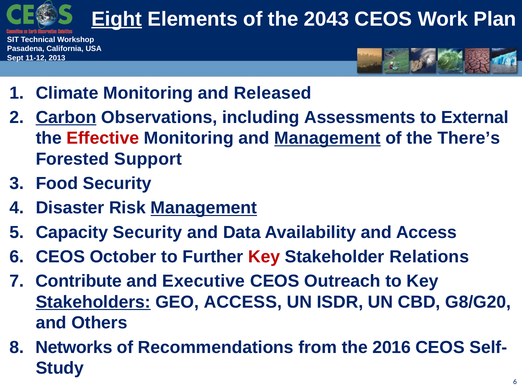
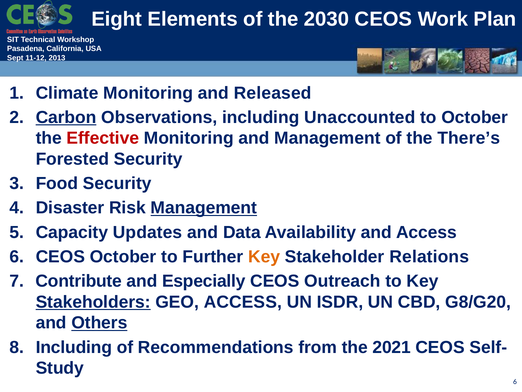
Eight underline: present -> none
2043: 2043 -> 2030
Assessments: Assessments -> Unaccounted
to External: External -> October
Management at (327, 138) underline: present -> none
Forested Support: Support -> Security
Capacity Security: Security -> Updates
Key at (264, 256) colour: red -> orange
Executive: Executive -> Especially
Others underline: none -> present
Networks at (74, 347): Networks -> Including
2016: 2016 -> 2021
